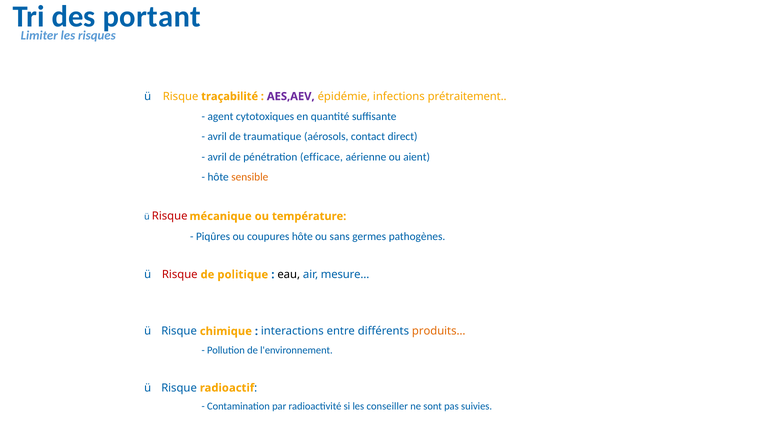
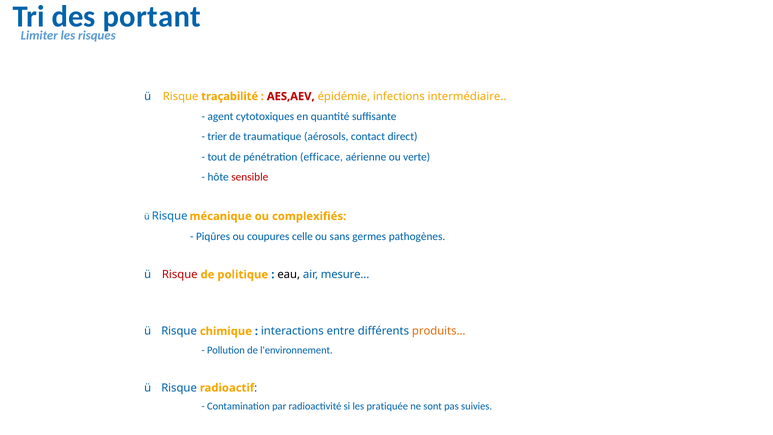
AES,AEV colour: purple -> red
prétraitement: prétraitement -> intermédiaire
avril at (217, 137): avril -> trier
avril at (217, 157): avril -> tout
aient: aient -> verte
sensible colour: orange -> red
Risque at (170, 216) colour: red -> blue
température: température -> complexifiés
coupures hôte: hôte -> celle
conseiller: conseiller -> pratiquée
